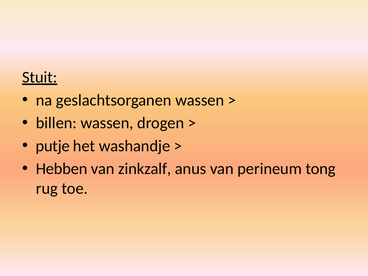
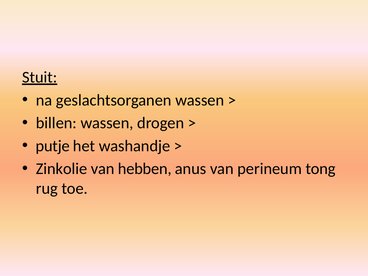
Hebben: Hebben -> Zinkolie
zinkzalf: zinkzalf -> hebben
